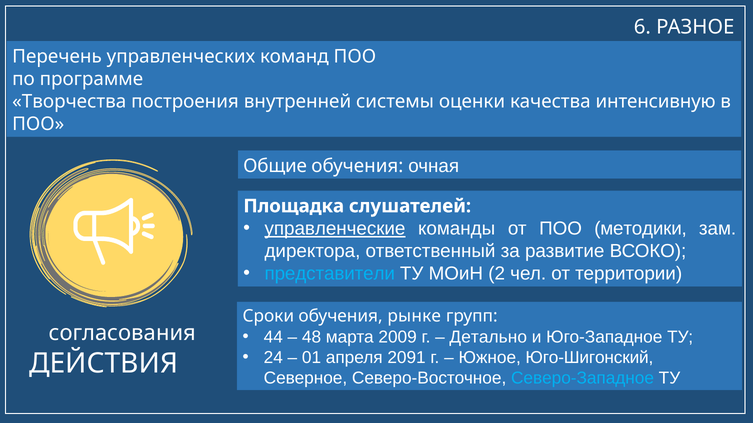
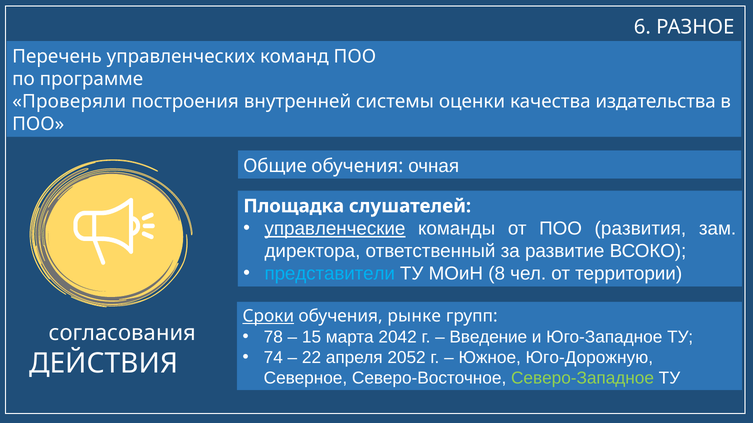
Творчества: Творчества -> Проверяли
интенсивную: интенсивную -> издательства
методики: методики -> развития
2: 2 -> 8
Сроки underline: none -> present
44: 44 -> 78
48: 48 -> 15
2009: 2009 -> 2042
Детально: Детально -> Введение
24: 24 -> 74
01: 01 -> 22
2091: 2091 -> 2052
Юго-Шигонский: Юго-Шигонский -> Юго-Дорожную
Северо-Западное colour: light blue -> light green
